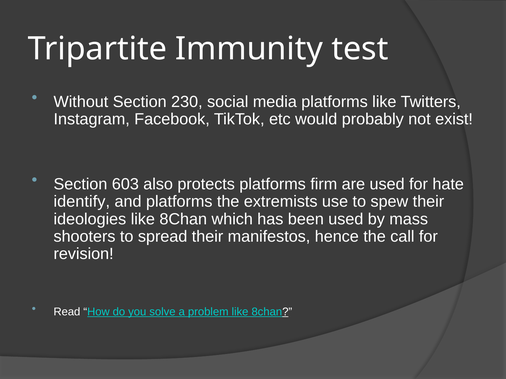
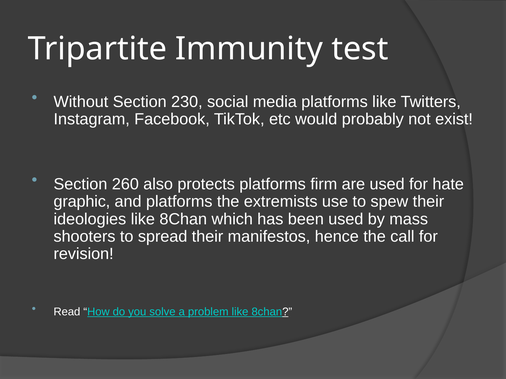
603: 603 -> 260
identify: identify -> graphic
